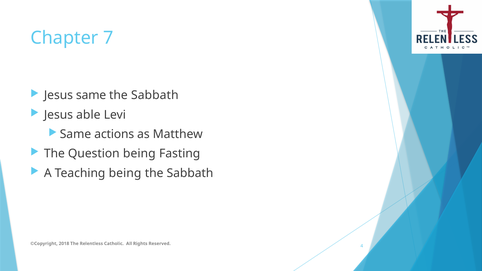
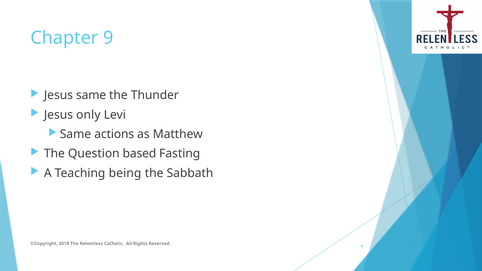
7: 7 -> 9
Sabbath at (155, 95): Sabbath -> Thunder
able: able -> only
Question being: being -> based
